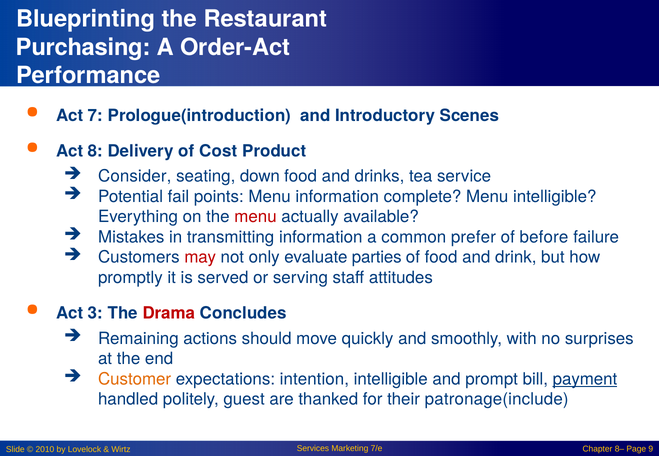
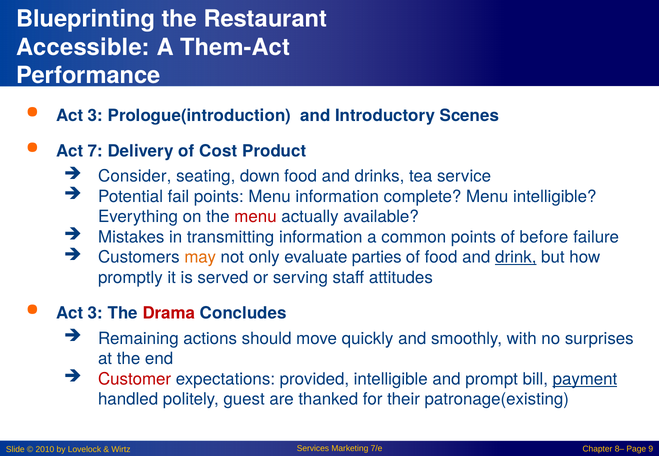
Purchasing: Purchasing -> Accessible
Order-Act: Order-Act -> Them-Act
7 at (95, 116): 7 -> 3
8: 8 -> 7
common prefer: prefer -> points
may colour: red -> orange
drink underline: none -> present
Customer colour: orange -> red
intention: intention -> provided
patronage(include: patronage(include -> patronage(existing
